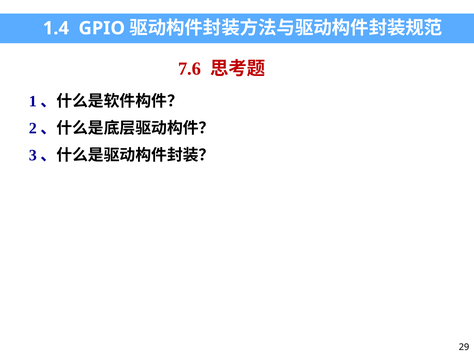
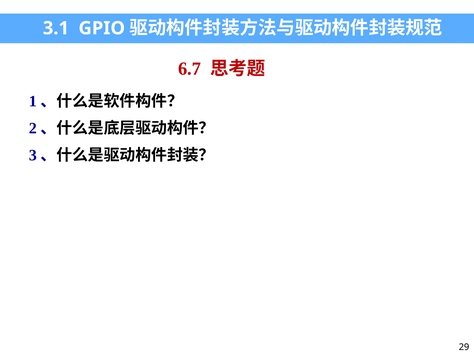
1.4: 1.4 -> 3.1
7.6: 7.6 -> 6.7
